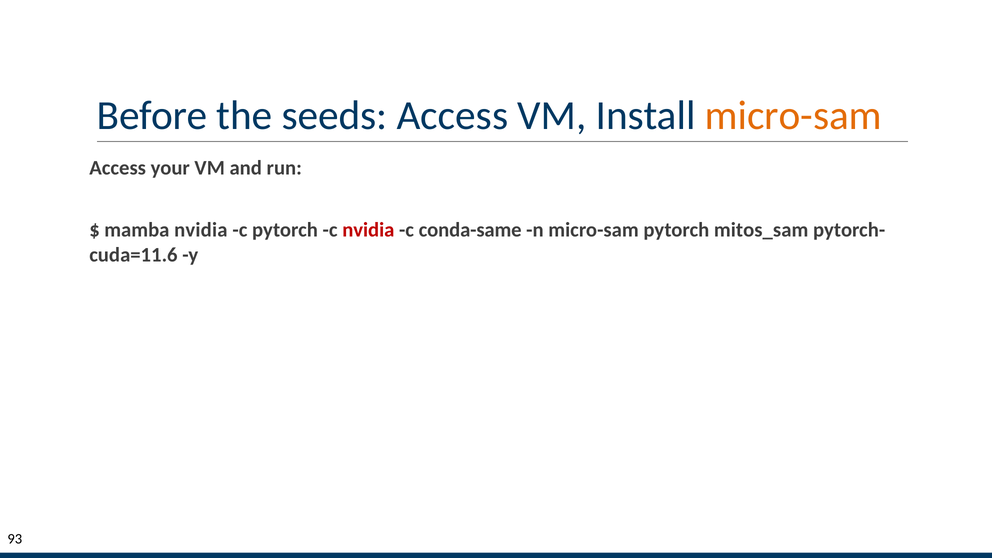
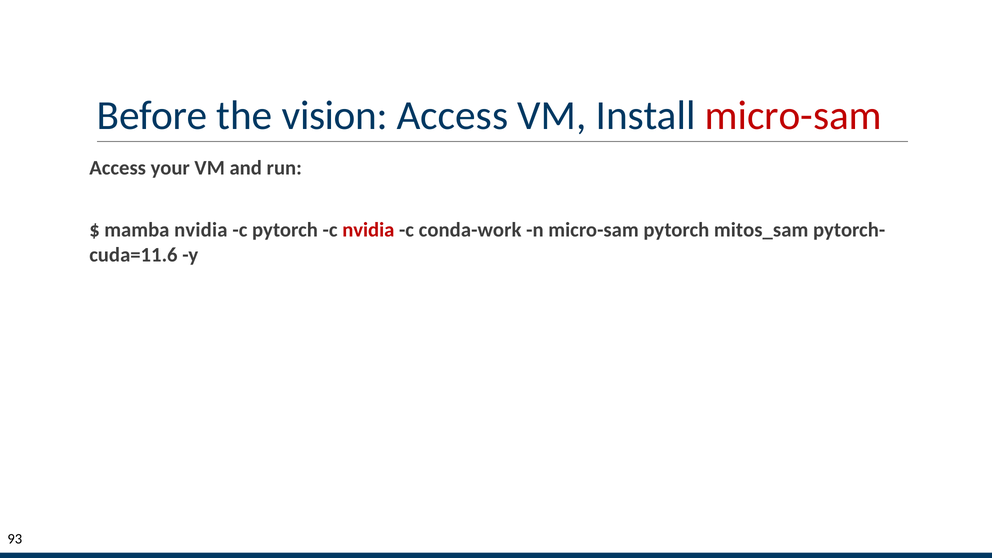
seeds: seeds -> vision
micro-sam at (793, 116) colour: orange -> red
conda-same: conda-same -> conda-work
